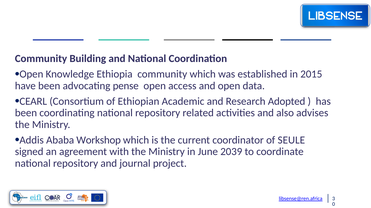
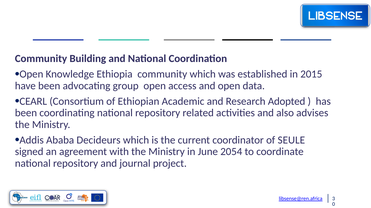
pense: pense -> group
Workshop: Workshop -> Decideurs
2039: 2039 -> 2054
